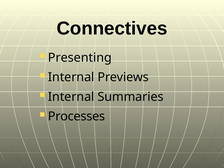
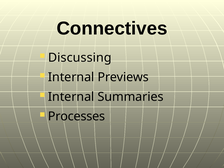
Presenting: Presenting -> Discussing
